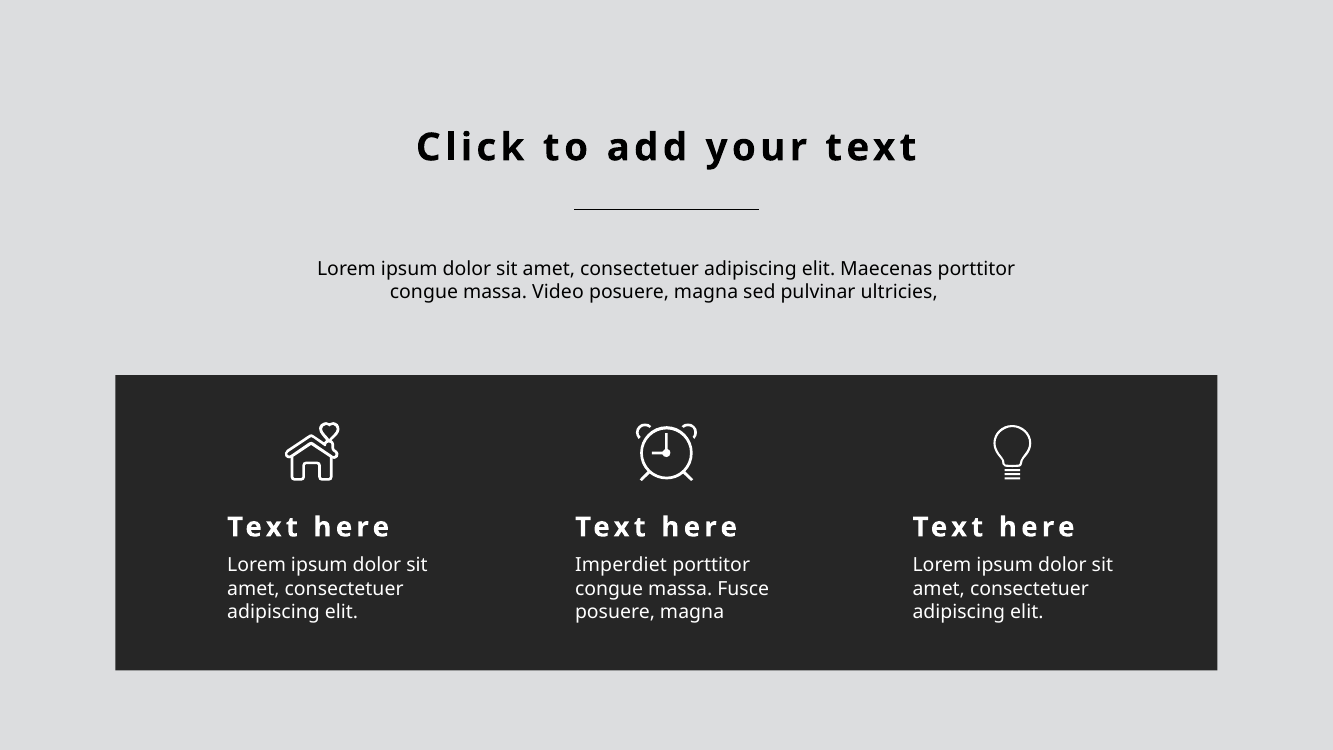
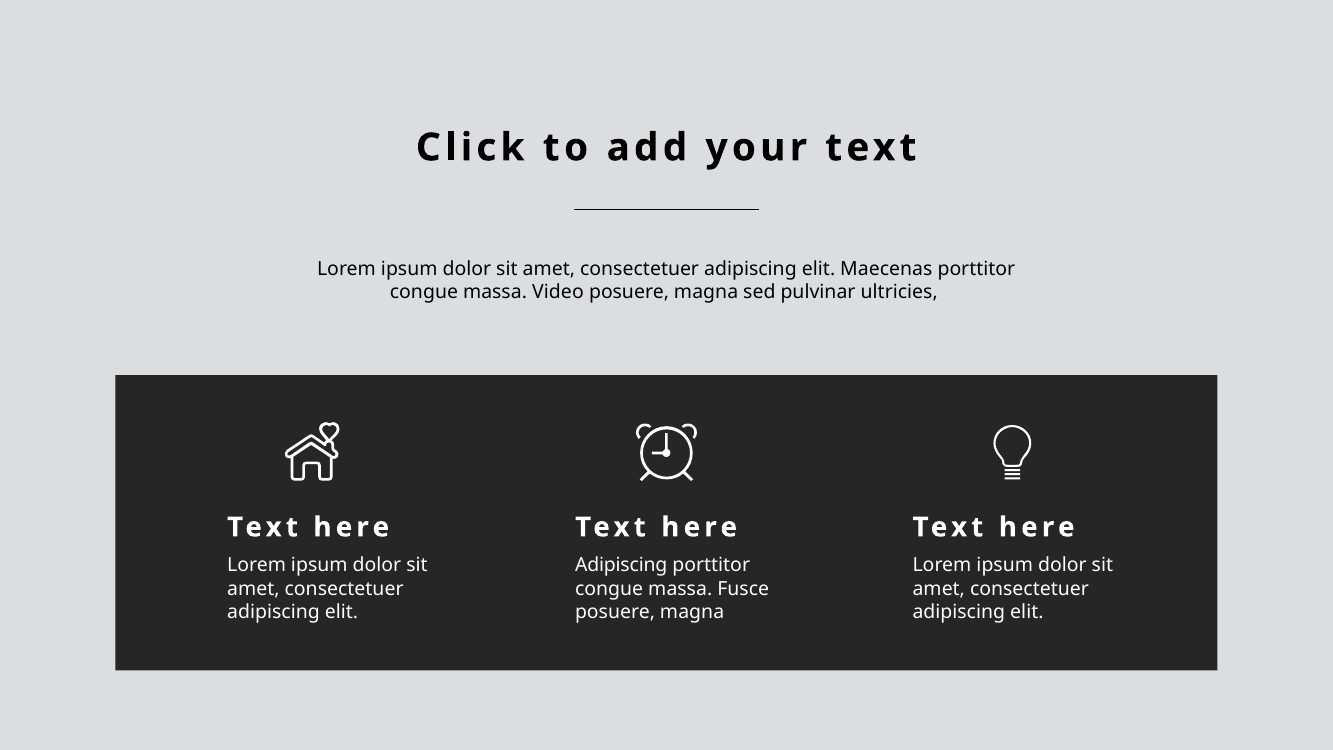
Imperdiet at (621, 565): Imperdiet -> Adipiscing
